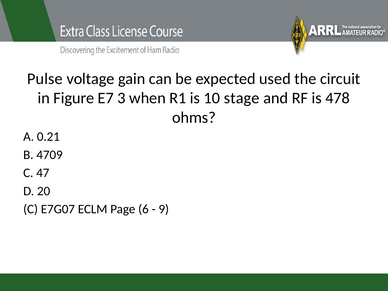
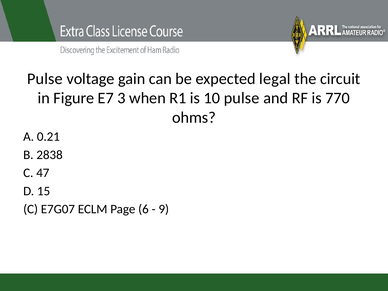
used: used -> legal
10 stage: stage -> pulse
478: 478 -> 770
4709: 4709 -> 2838
20: 20 -> 15
